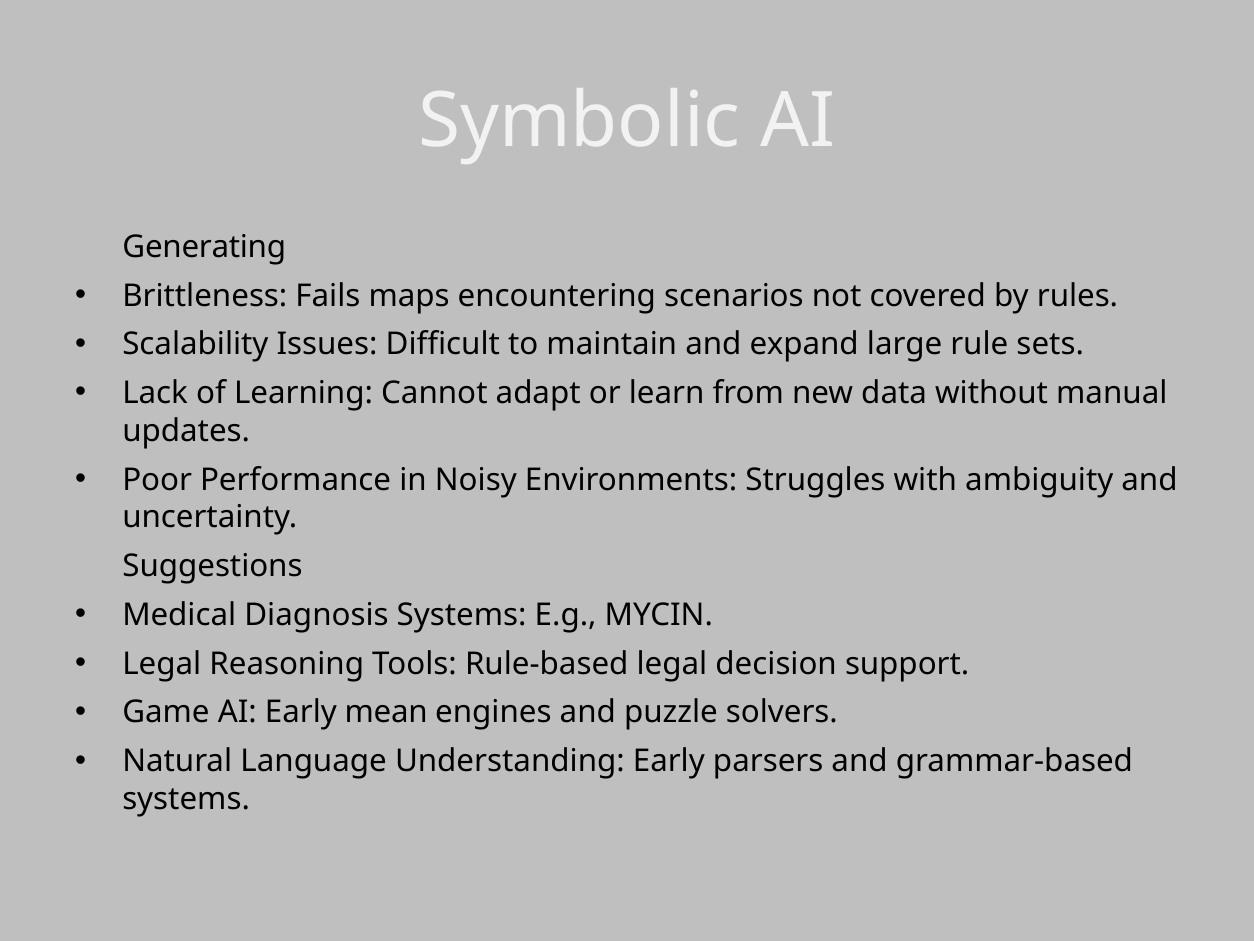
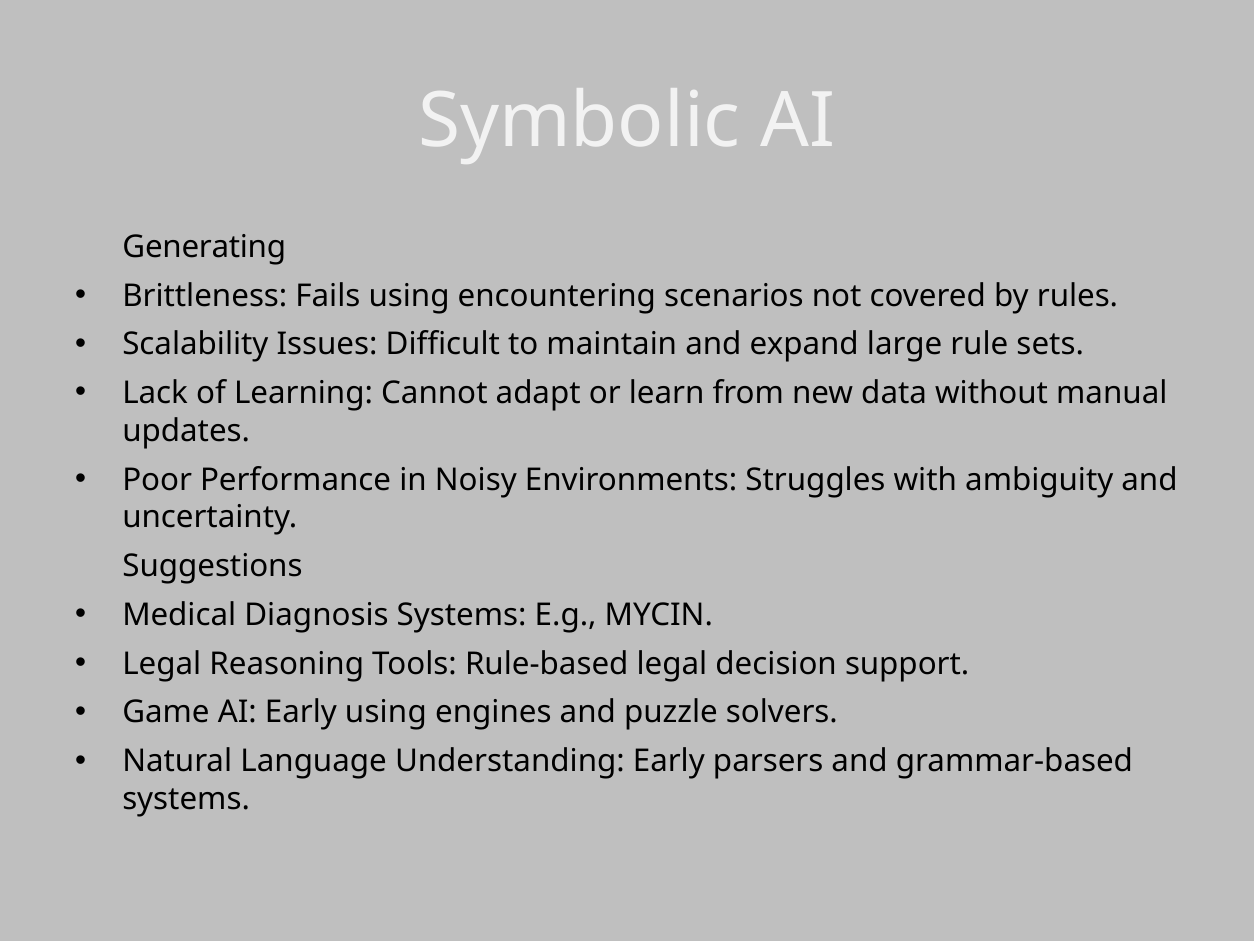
Fails maps: maps -> using
Early mean: mean -> using
